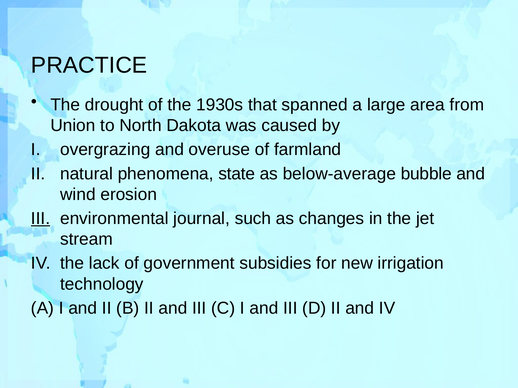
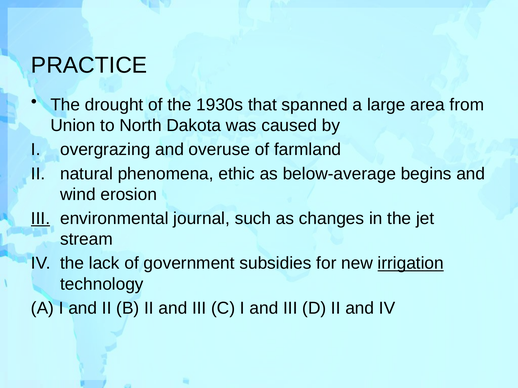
state: state -> ethic
bubble: bubble -> begins
irrigation underline: none -> present
